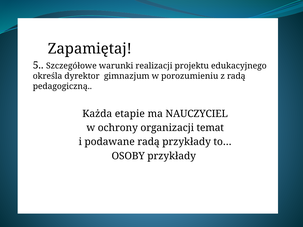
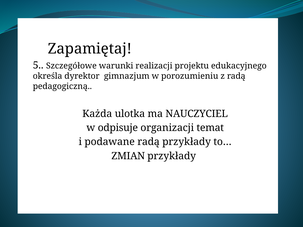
etapie: etapie -> ulotka
ochrony: ochrony -> odpisuje
OSOBY: OSOBY -> ZMIAN
